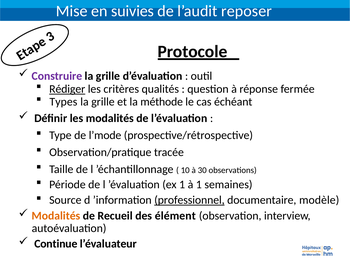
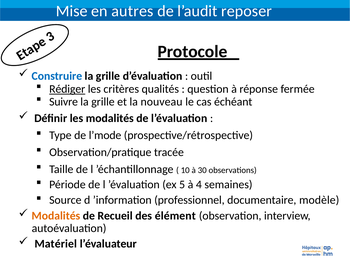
suivies: suivies -> autres
Construire colour: purple -> blue
Types: Types -> Suivre
méthode: méthode -> nouveau
ex 1: 1 -> 5
à 1: 1 -> 4
professionnel underline: present -> none
Continue: Continue -> Matériel
